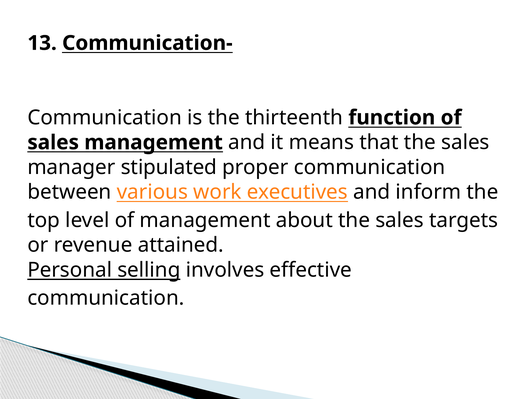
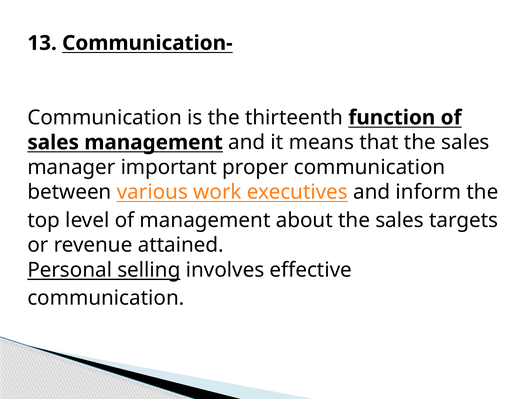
stipulated: stipulated -> important
